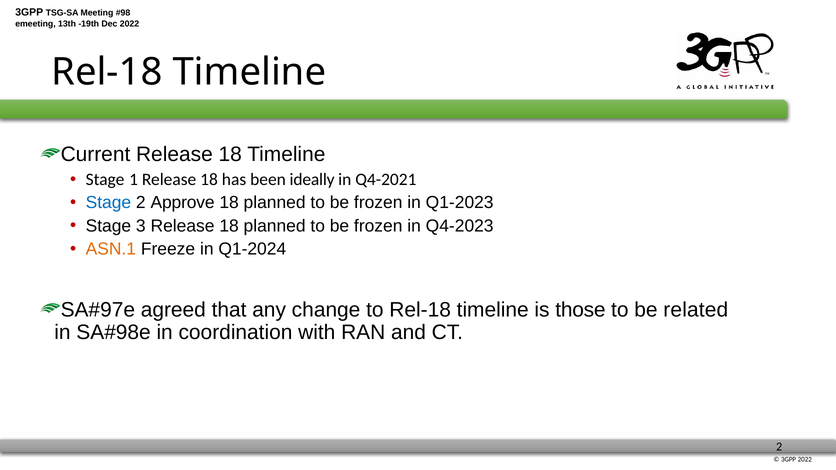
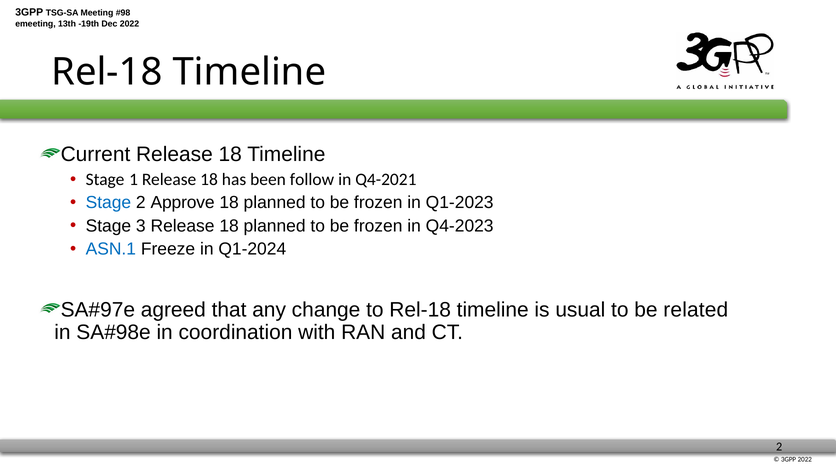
ideally: ideally -> follow
ASN.1 colour: orange -> blue
those: those -> usual
